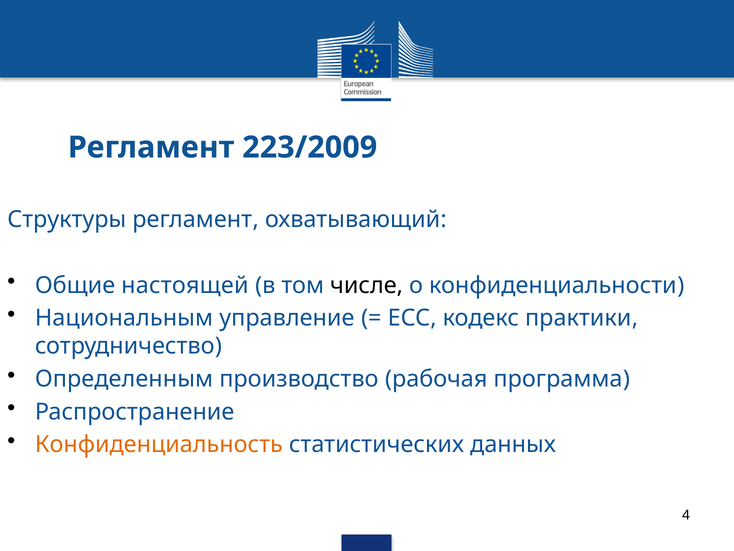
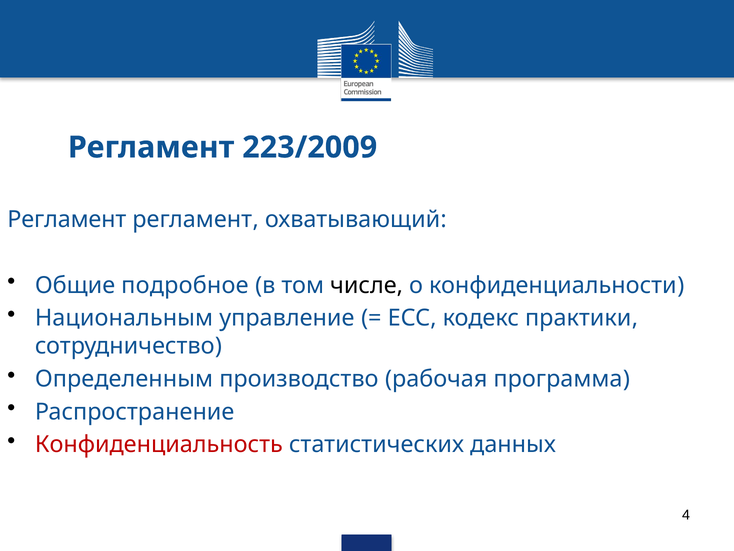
Структуры at (67, 219): Структуры -> Регламент
настоящей: настоящей -> подробное
Конфиденциальность colour: orange -> red
